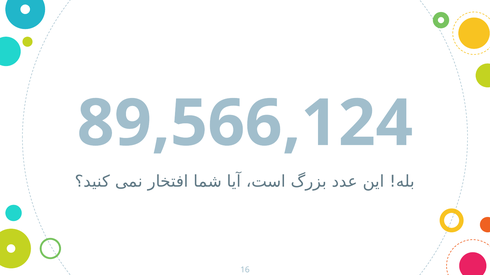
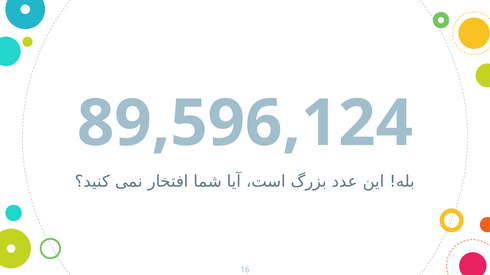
89,566,124: 89,566,124 -> 89,596,124
